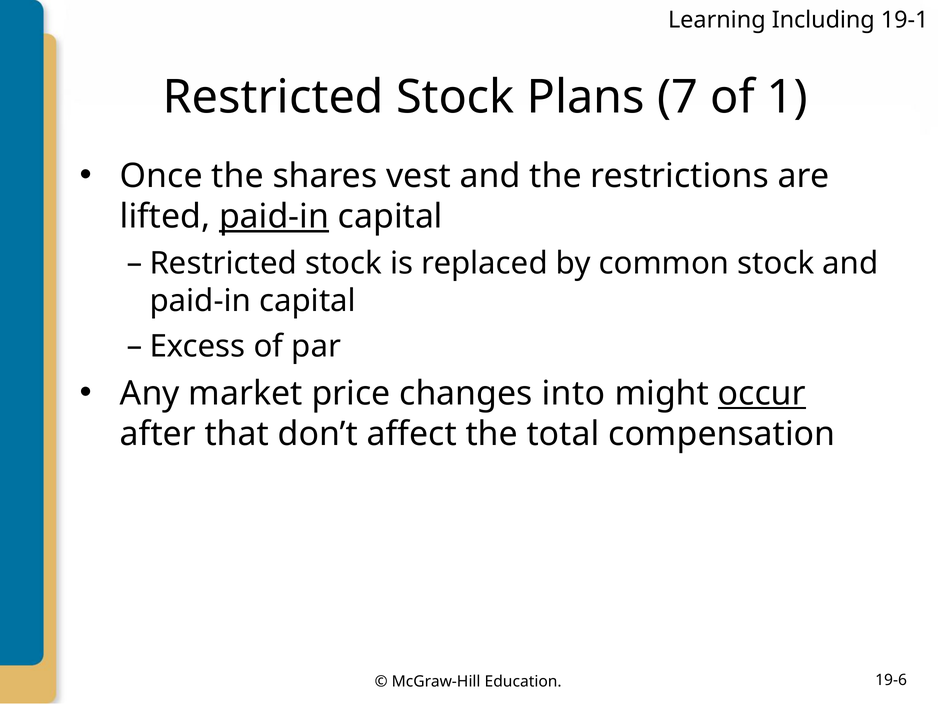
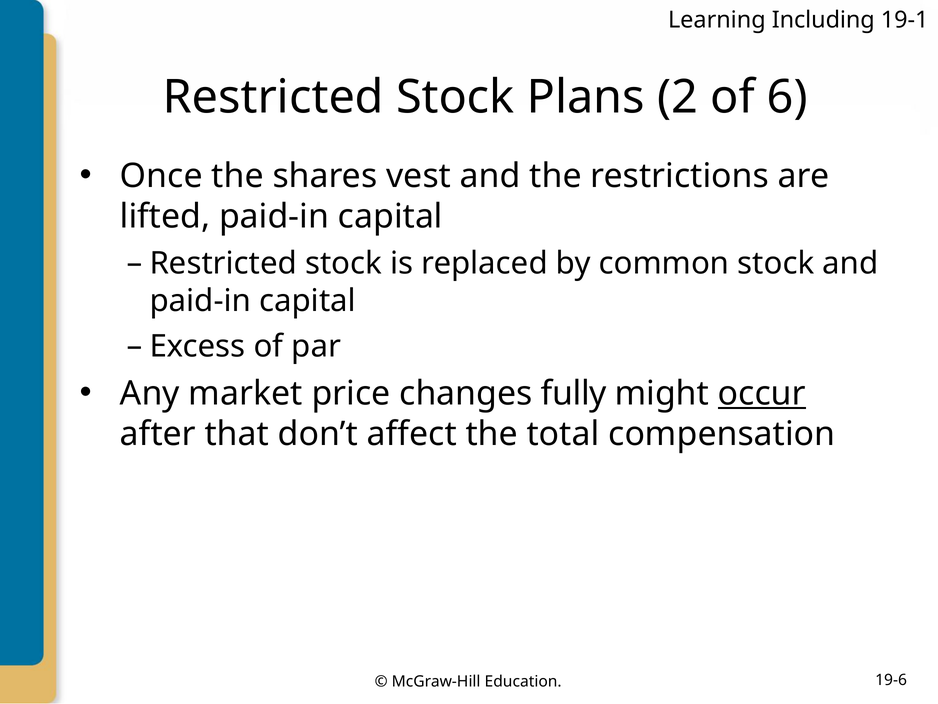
7: 7 -> 2
1: 1 -> 6
paid-in at (274, 217) underline: present -> none
into: into -> fully
